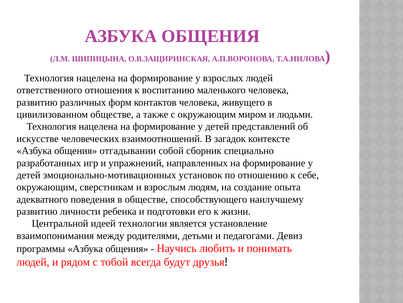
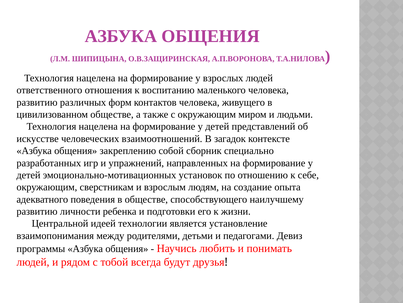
отгадывании: отгадывании -> закреплению
